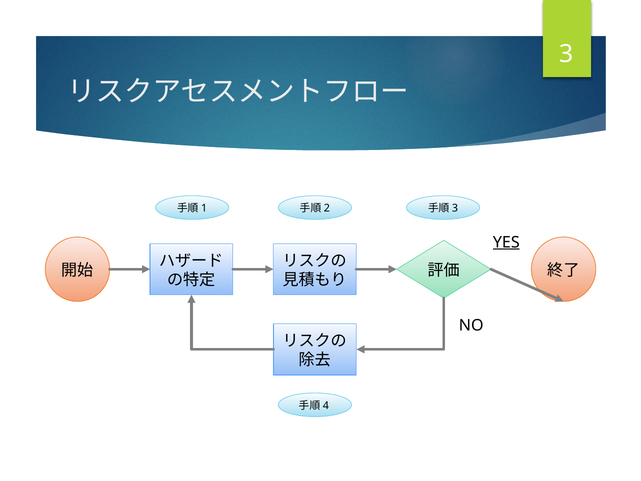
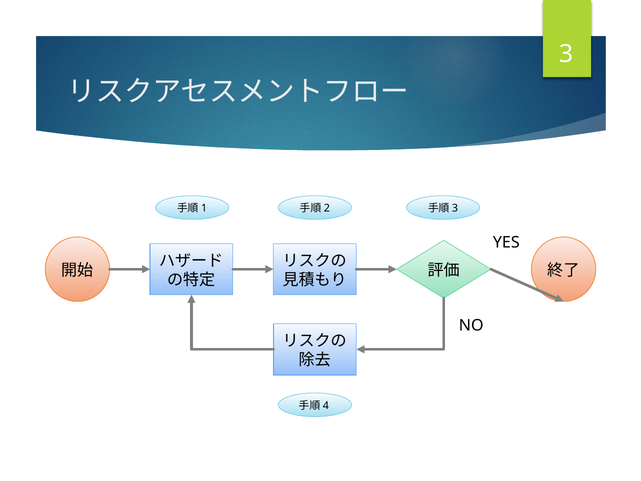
YES underline: present -> none
